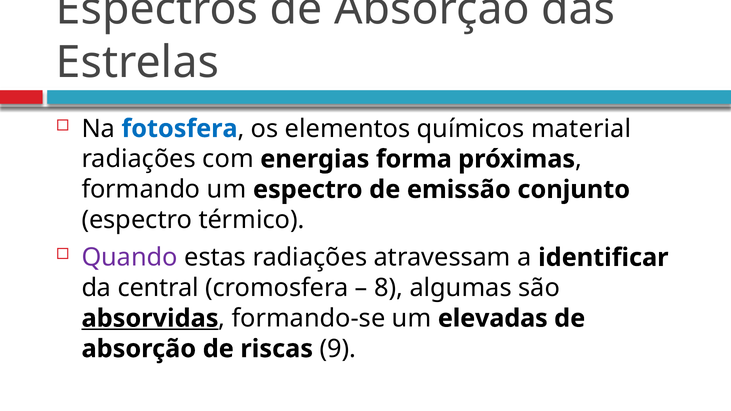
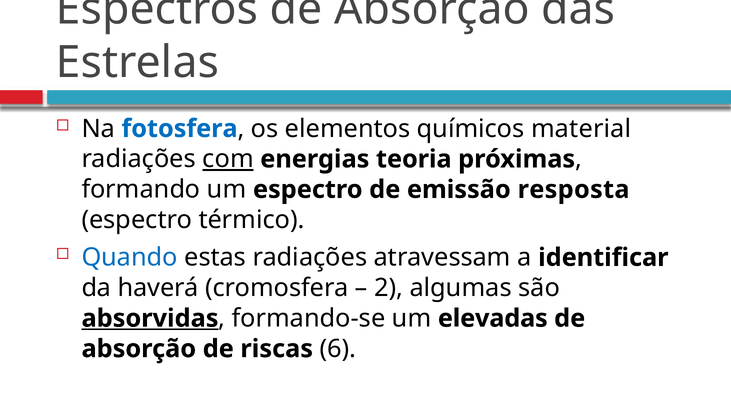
com underline: none -> present
forma: forma -> teoria
conjunto: conjunto -> resposta
Quando colour: purple -> blue
central: central -> haverá
8: 8 -> 2
9: 9 -> 6
